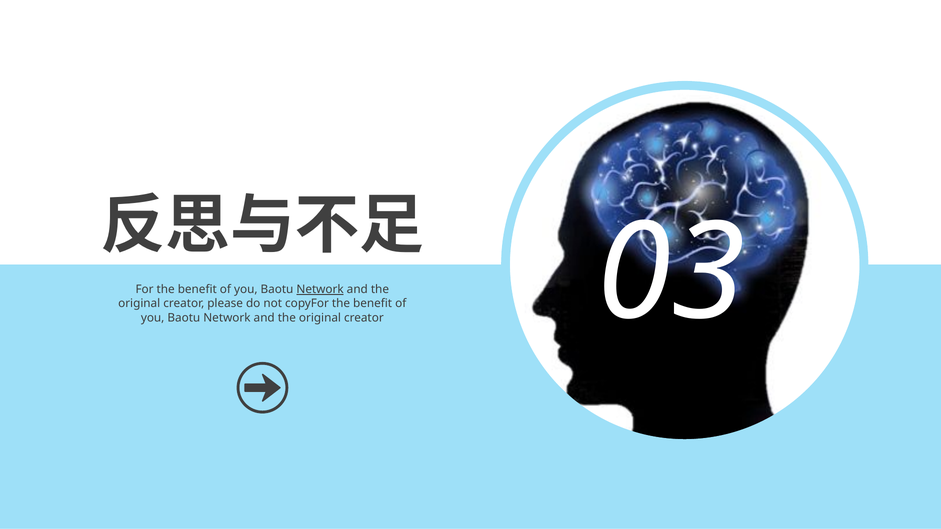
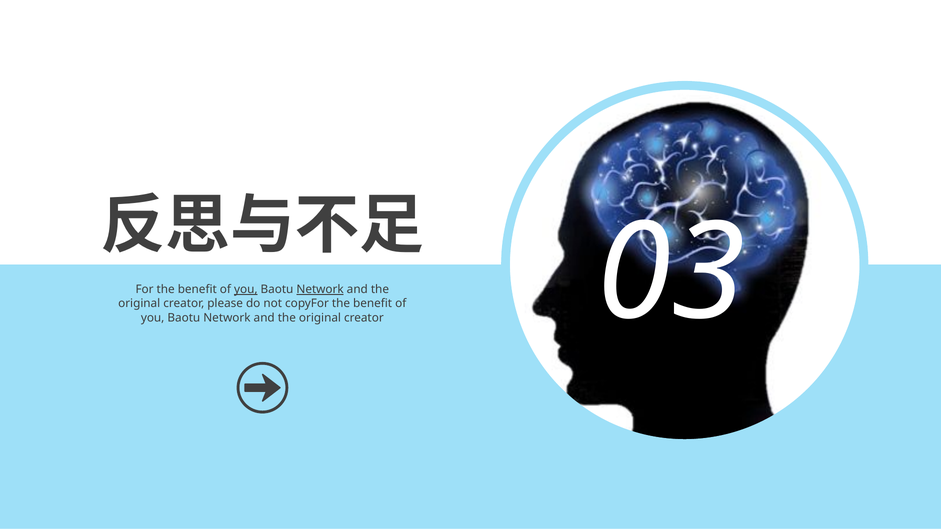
you at (246, 290) underline: none -> present
